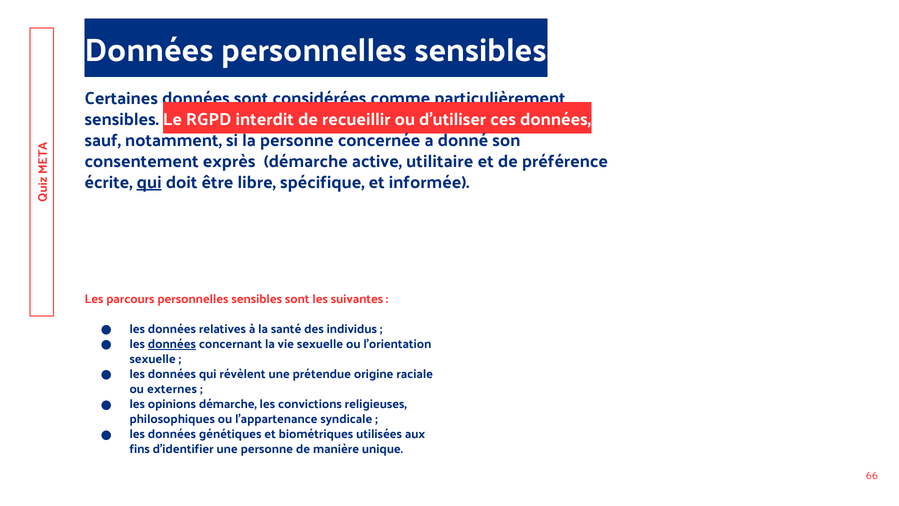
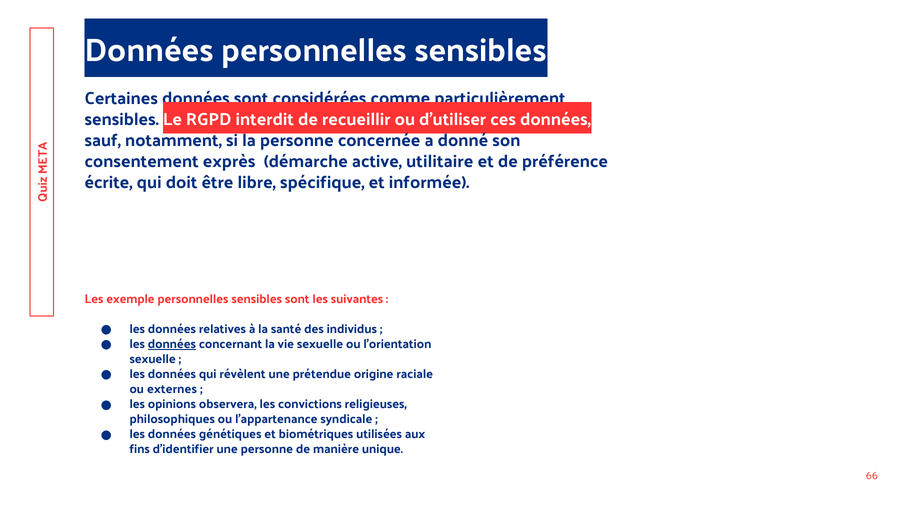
qui at (149, 182) underline: present -> none
parcours: parcours -> exemple
opinions démarche: démarche -> observera
